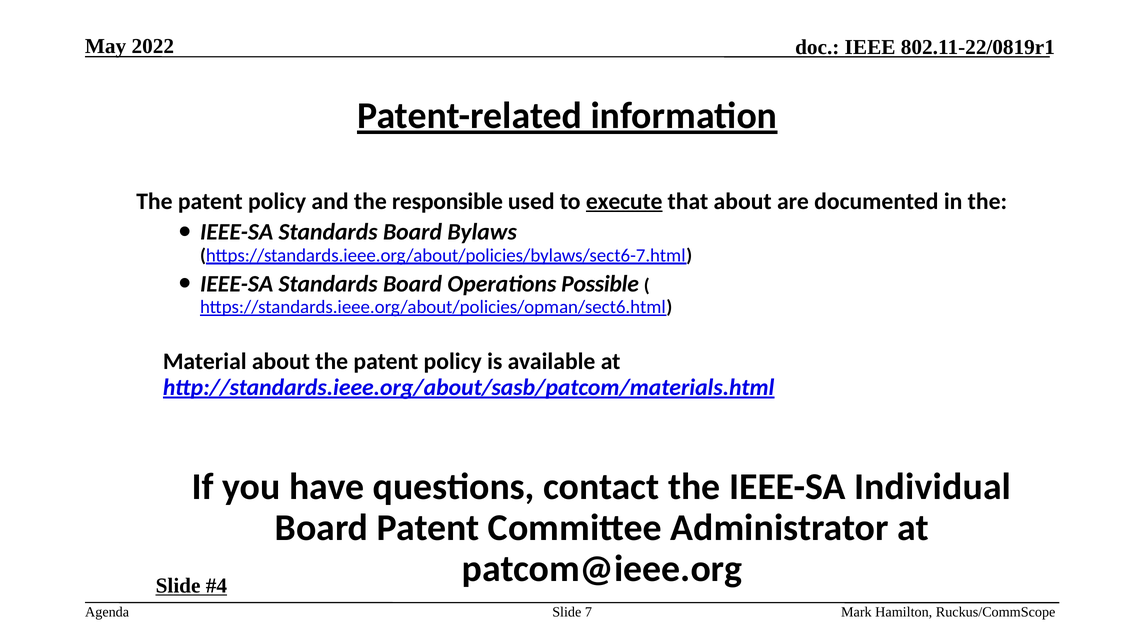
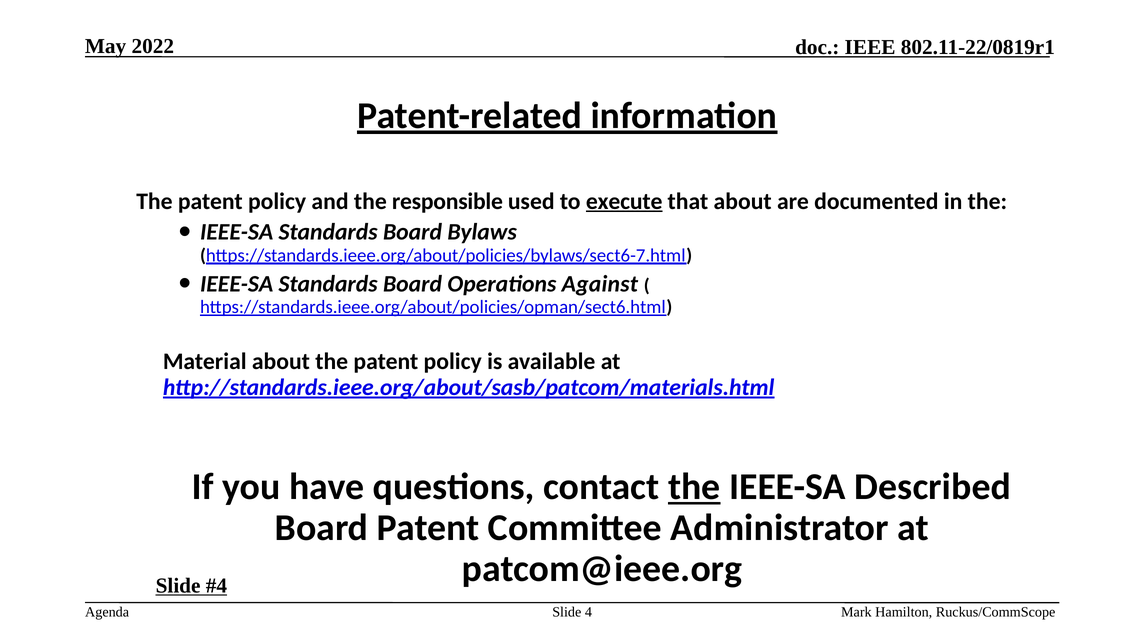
Possible: Possible -> Against
the at (694, 487) underline: none -> present
Individual: Individual -> Described
7: 7 -> 4
